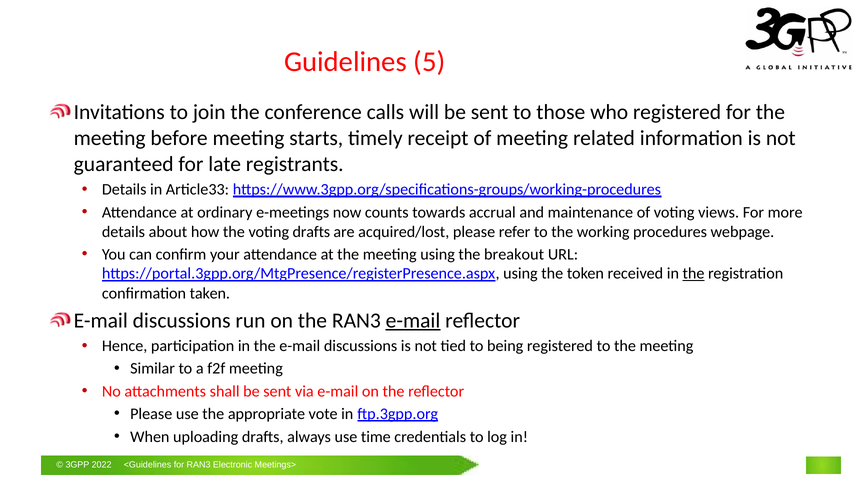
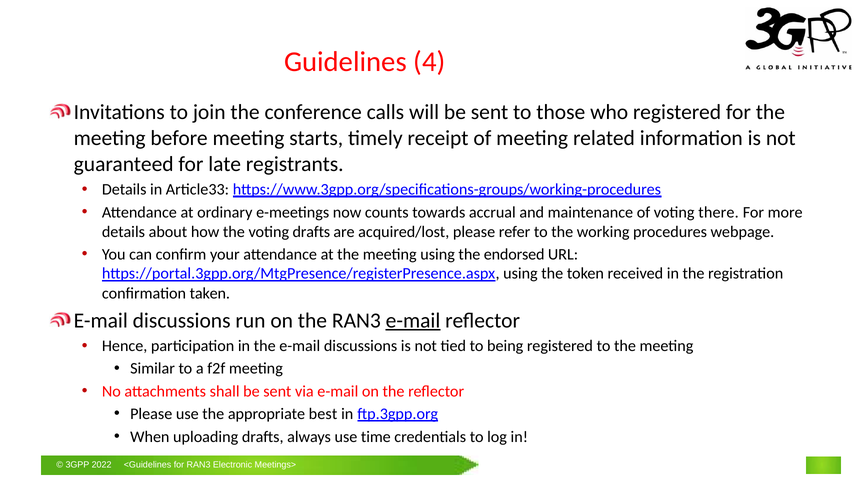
5: 5 -> 4
views: views -> there
breakout: breakout -> endorsed
the at (694, 274) underline: present -> none
vote: vote -> best
